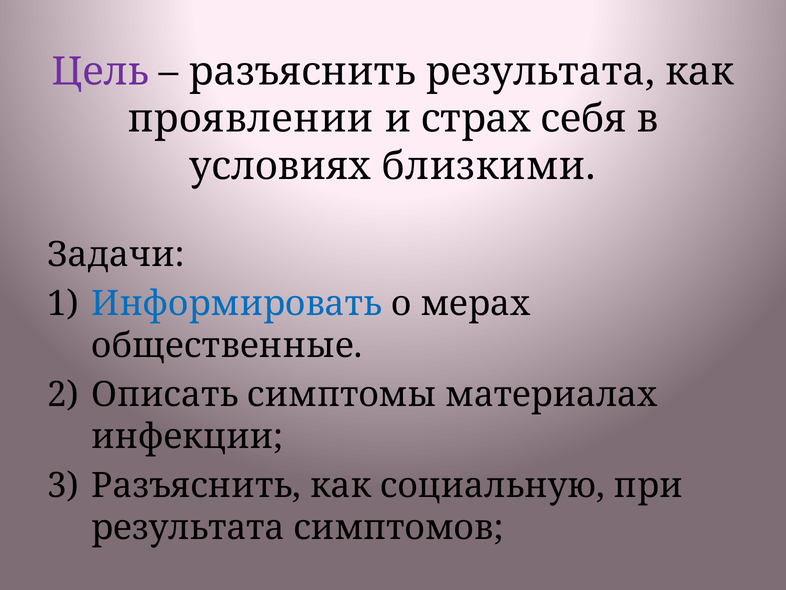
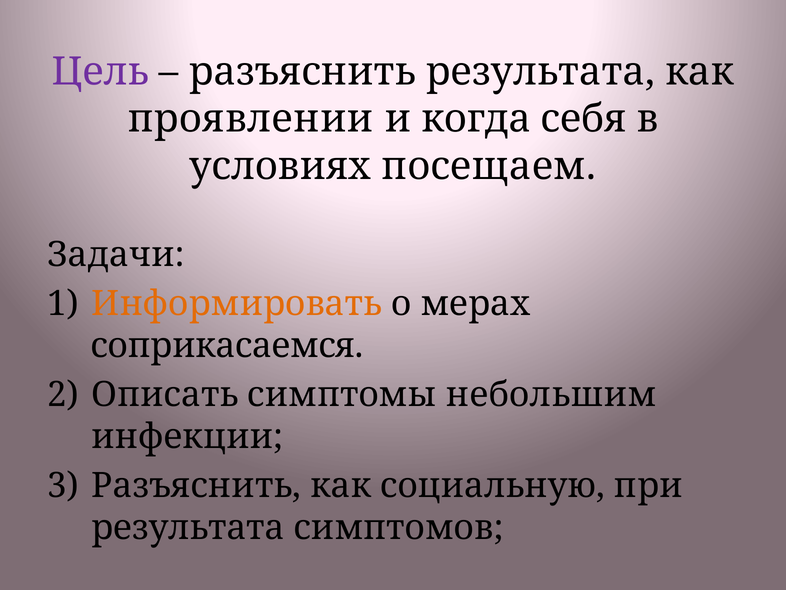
страх: страх -> когда
близкими: близкими -> посещаем
Информировать colour: blue -> orange
общественные: общественные -> соприкасаемся
материалах: материалах -> небольшим
